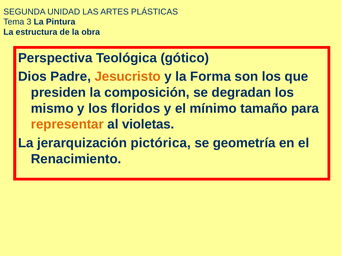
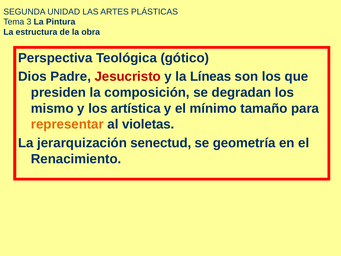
Jesucristo colour: orange -> red
Forma: Forma -> Líneas
floridos: floridos -> artística
pictórica: pictórica -> senectud
